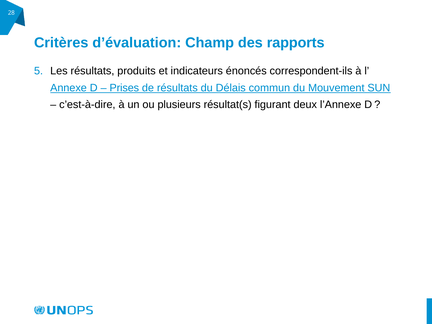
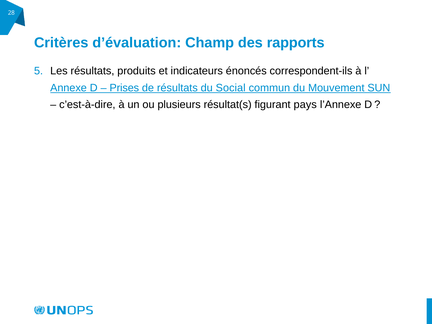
Délais: Délais -> Social
deux: deux -> pays
